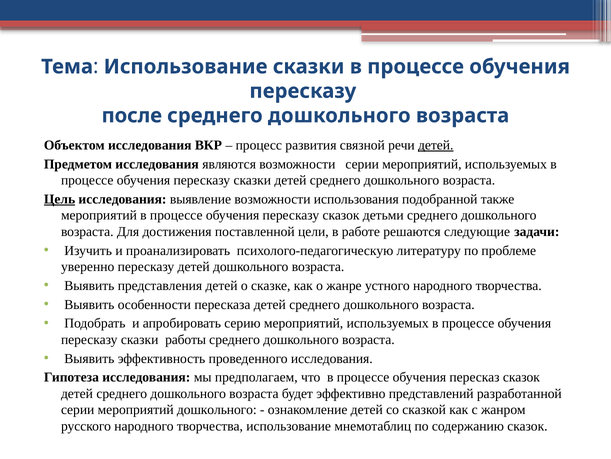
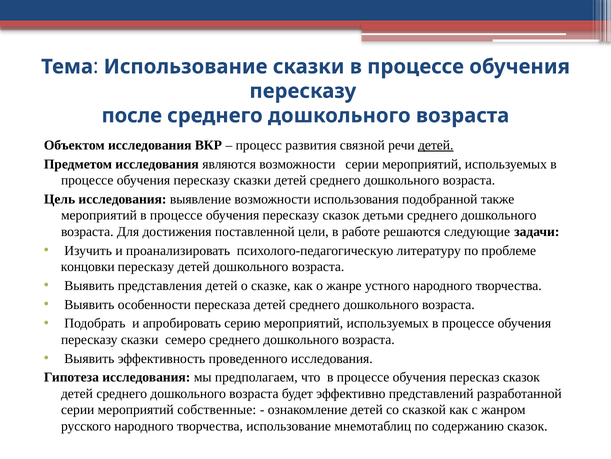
Цель underline: present -> none
уверенно: уверенно -> концовки
работы: работы -> семеро
мероприятий дошкольного: дошкольного -> собственные
